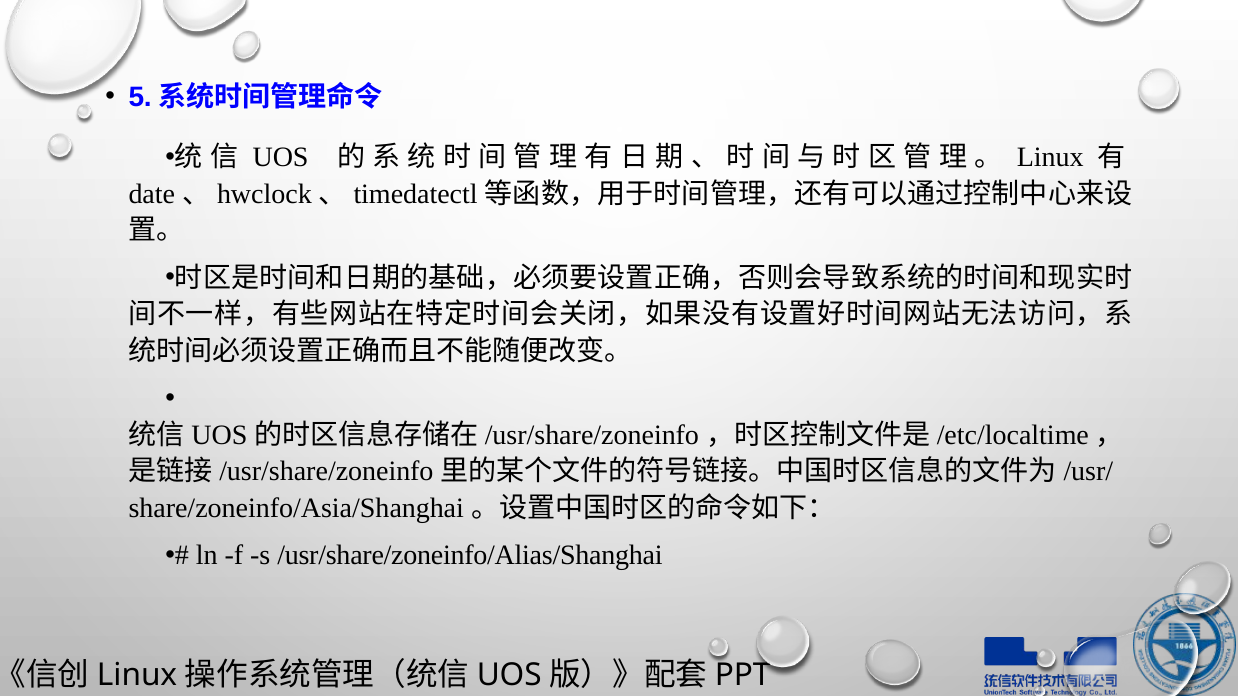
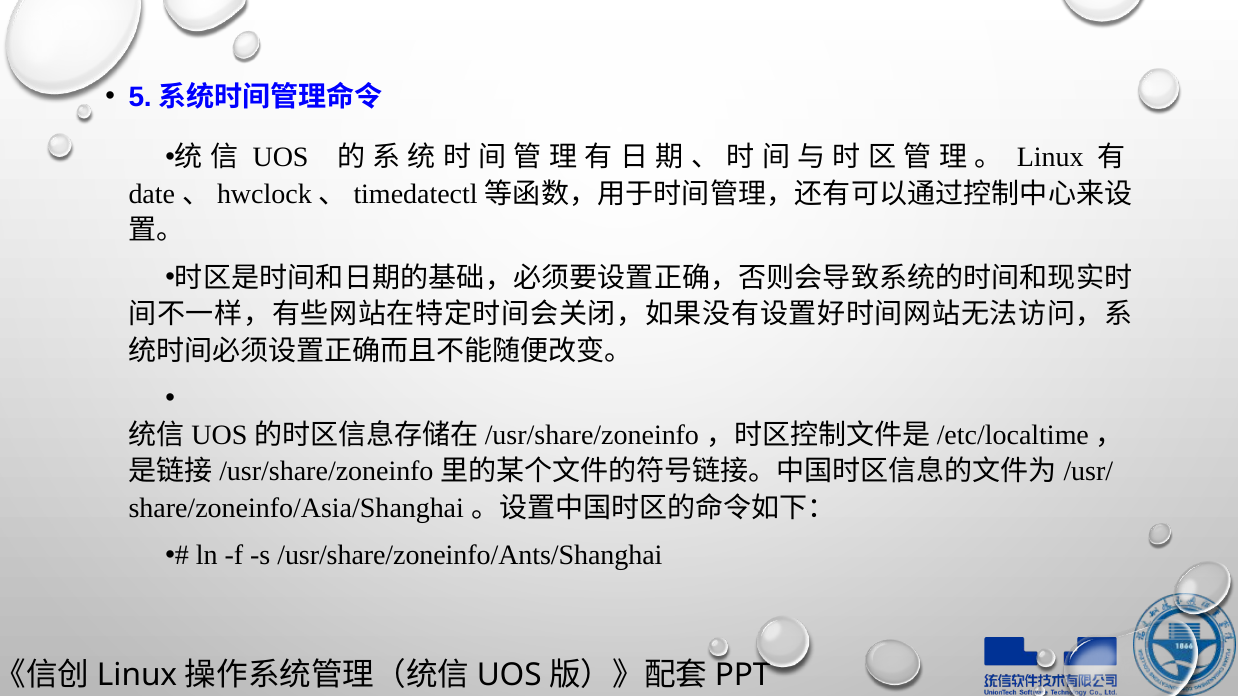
/usr/share/zoneinfo/Alias/Shanghai: /usr/share/zoneinfo/Alias/Shanghai -> /usr/share/zoneinfo/Ants/Shanghai
